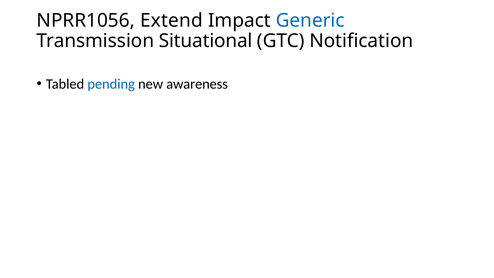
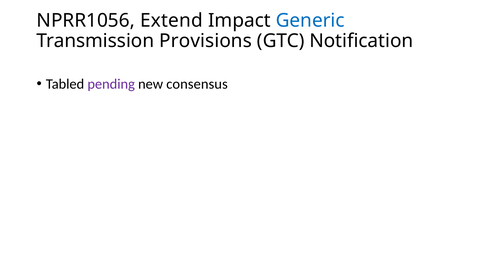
Situational: Situational -> Provisions
pending colour: blue -> purple
awareness: awareness -> consensus
